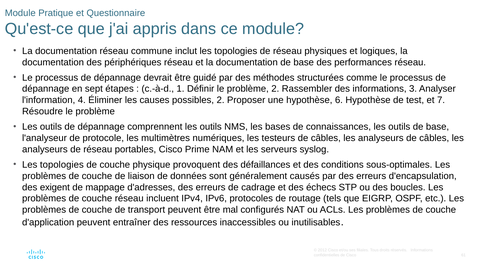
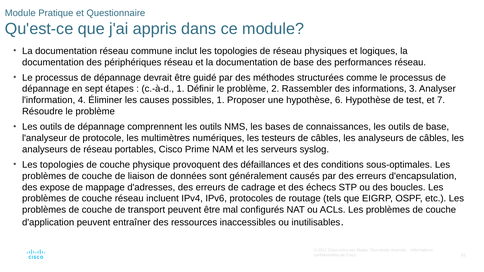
possibles 2: 2 -> 1
exigent: exigent -> expose
